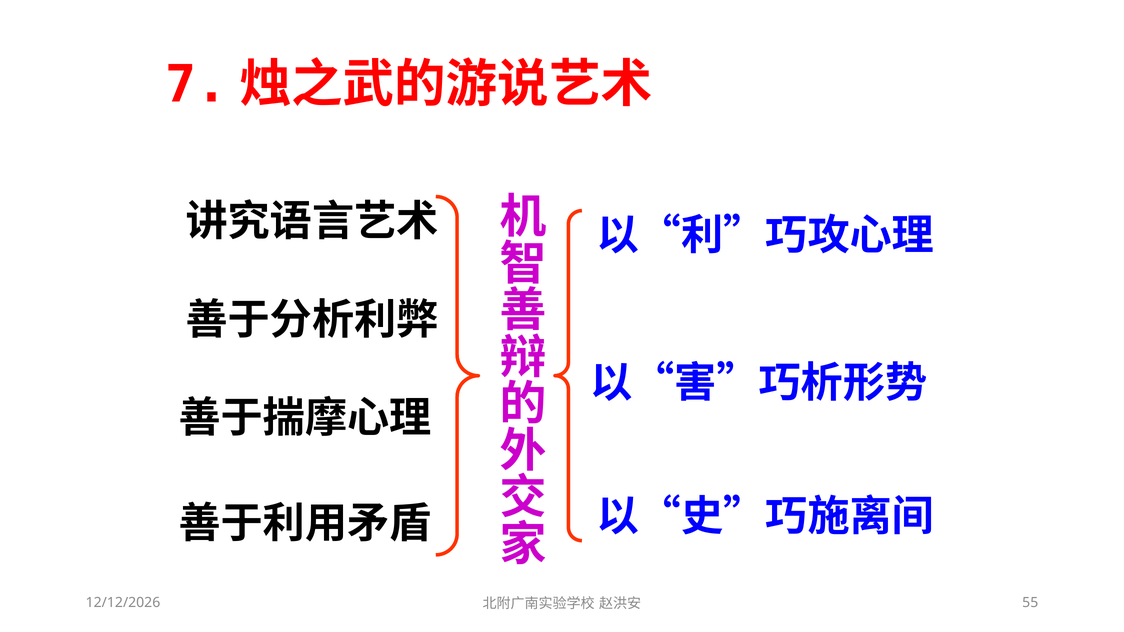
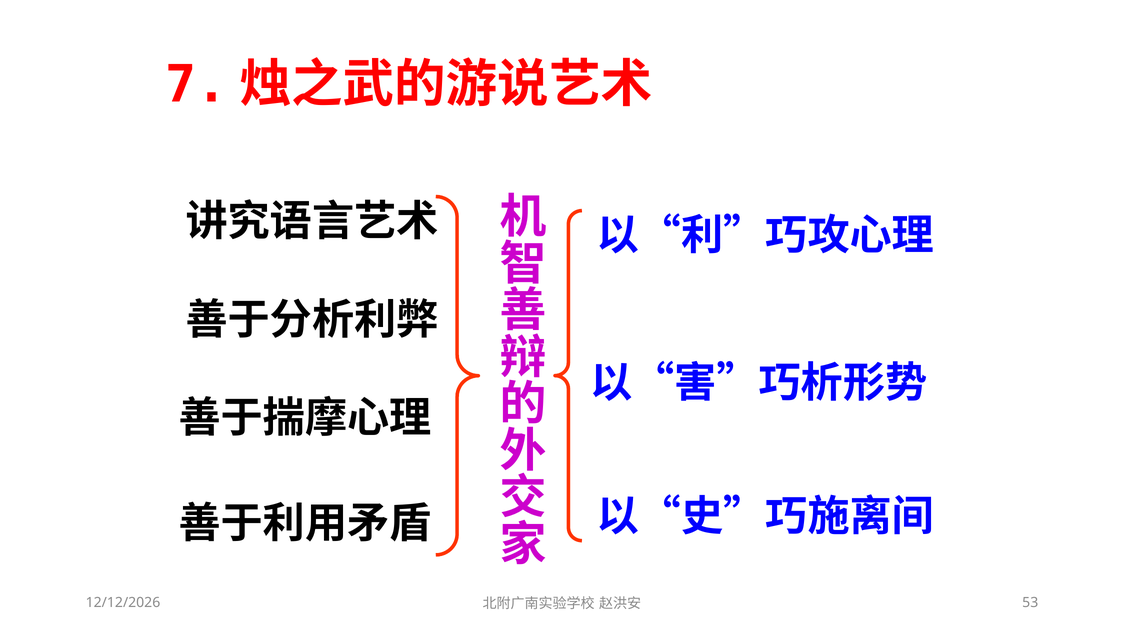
55: 55 -> 53
